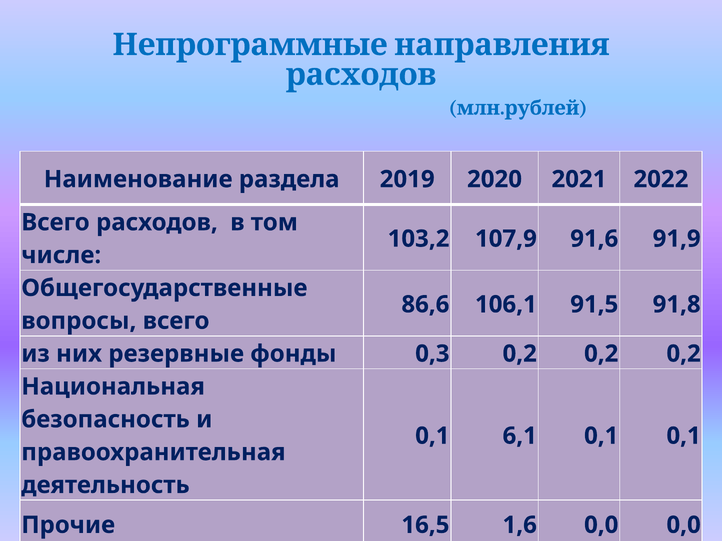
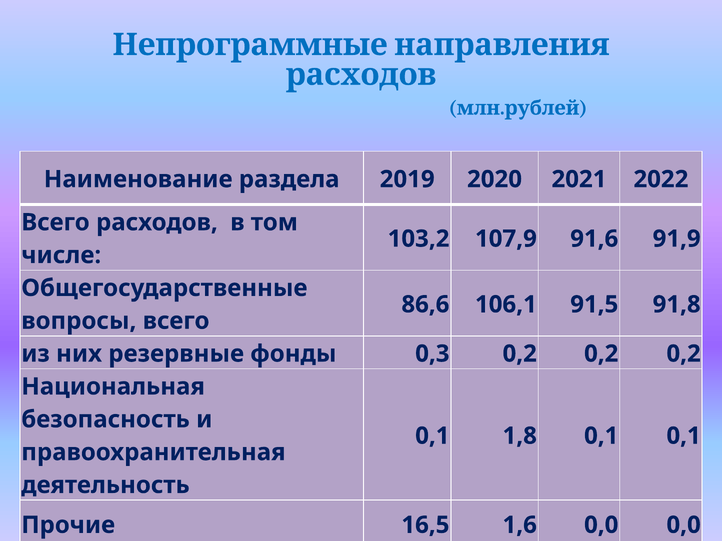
6,1: 6,1 -> 1,8
